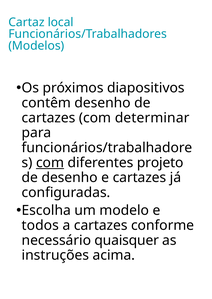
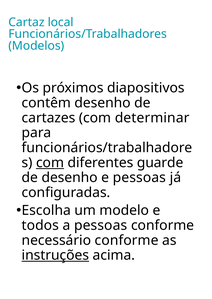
projeto: projeto -> guarde
e cartazes: cartazes -> pessoas
a cartazes: cartazes -> pessoas
necessário quaisquer: quaisquer -> conforme
instruções underline: none -> present
